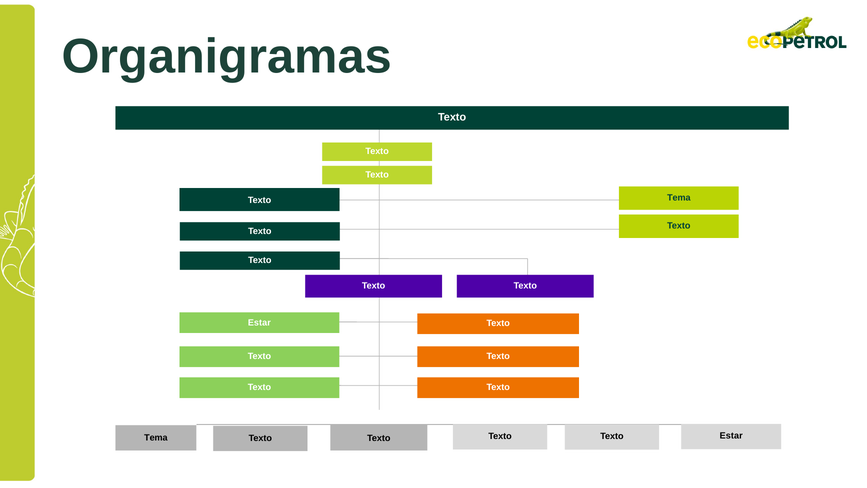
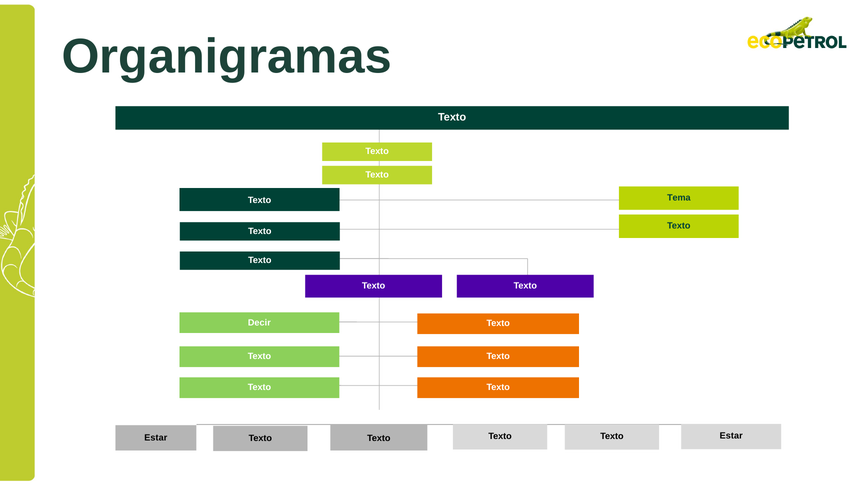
Estar at (259, 322): Estar -> Decir
Tema at (156, 438): Tema -> Estar
